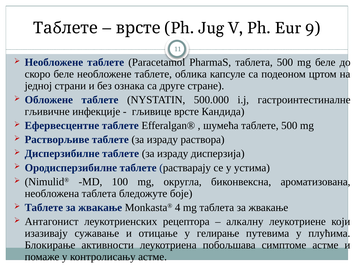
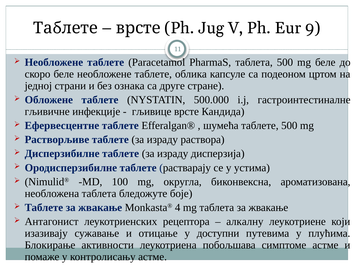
гелирање: гелирање -> доступни
